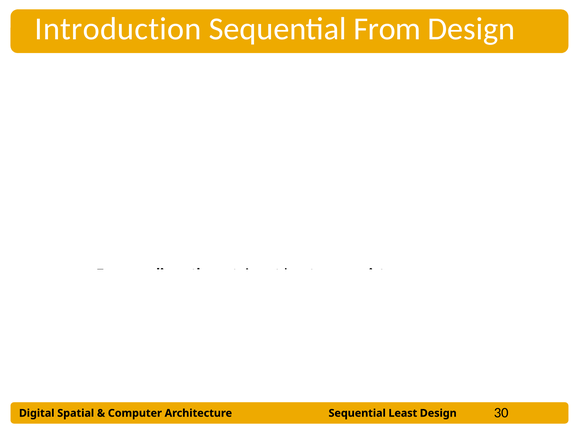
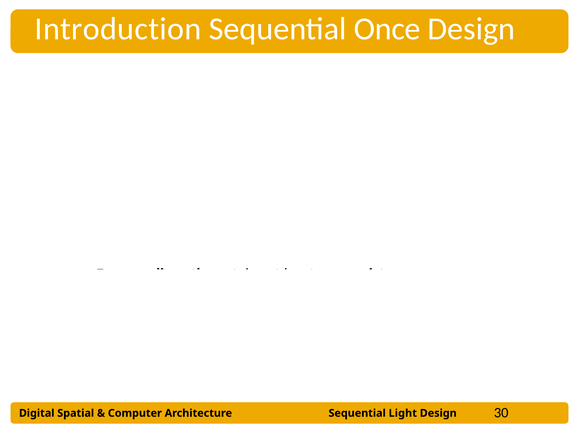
From: From -> Once
Sequential Least: Least -> Light
